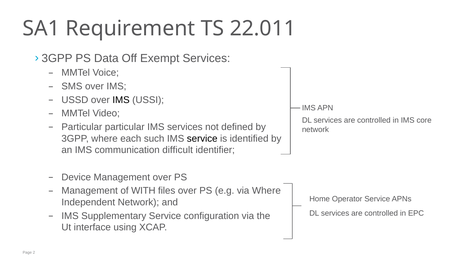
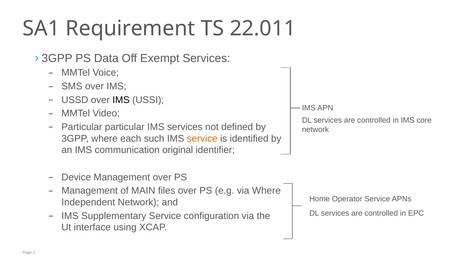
service at (202, 138) colour: black -> orange
difficult: difficult -> original
WITH: WITH -> MAIN
